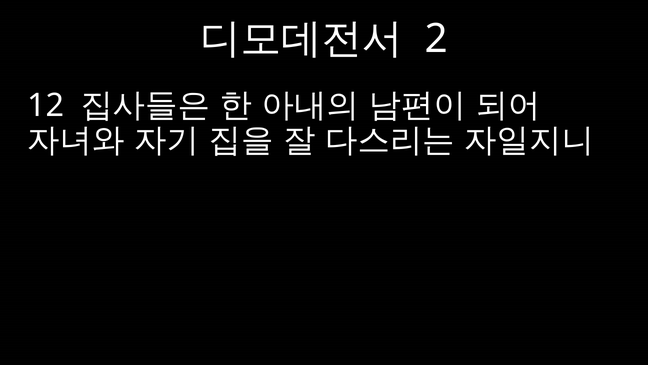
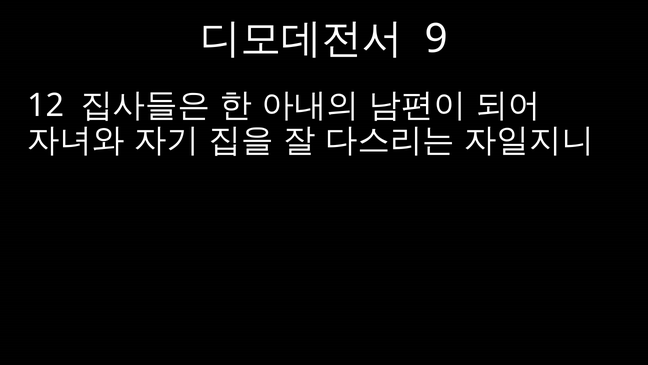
2: 2 -> 9
